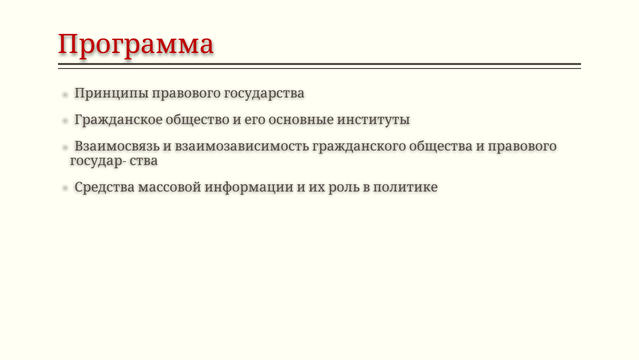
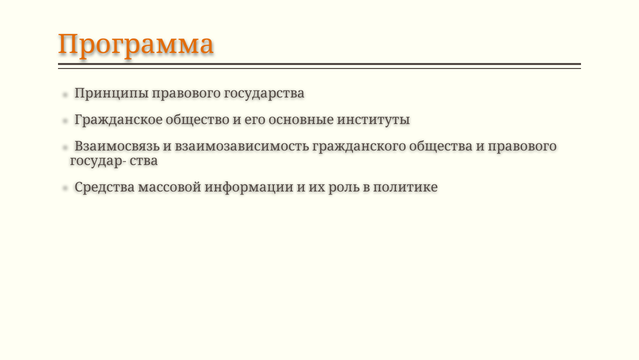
Программа colour: red -> orange
